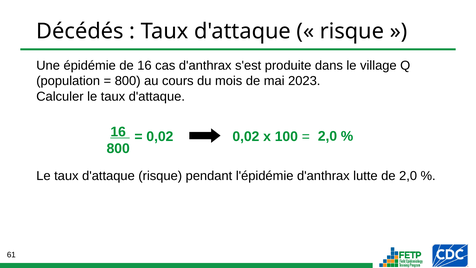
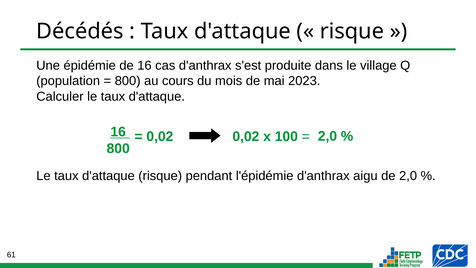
lutte: lutte -> aigu
